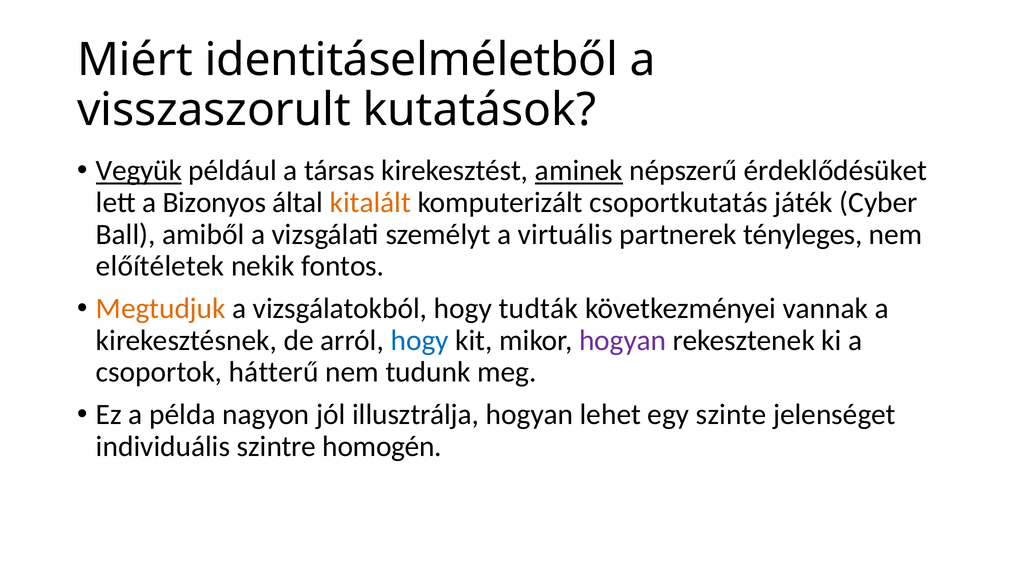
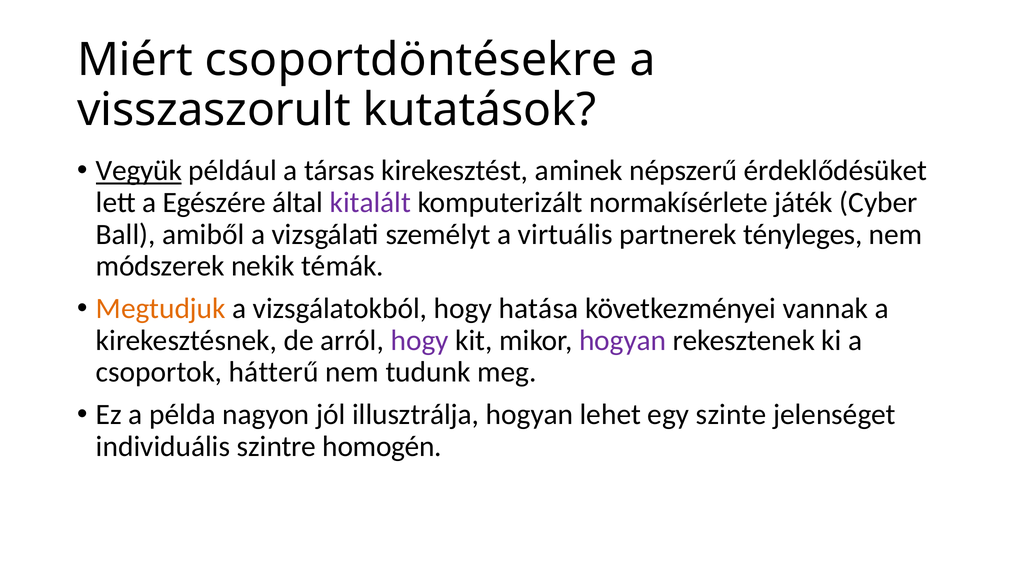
identitáselméletből: identitáselméletből -> csoportdöntésekre
aminek underline: present -> none
Bizonyos: Bizonyos -> Egészére
kitalált colour: orange -> purple
csoportkutatás: csoportkutatás -> normakísérlete
előítéletek: előítéletek -> módszerek
fontos: fontos -> témák
tudták: tudták -> hatása
hogy at (420, 340) colour: blue -> purple
